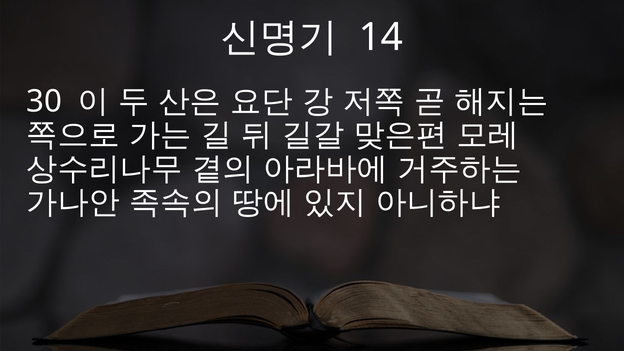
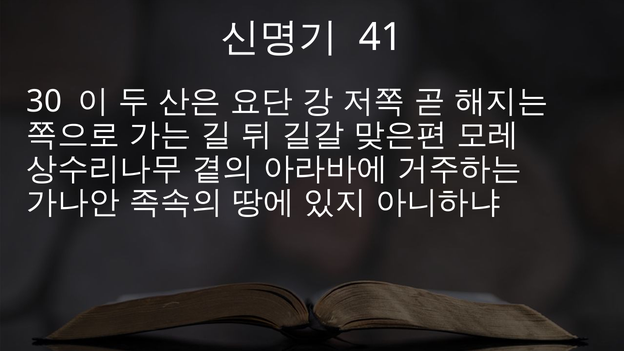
14: 14 -> 41
